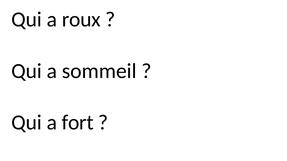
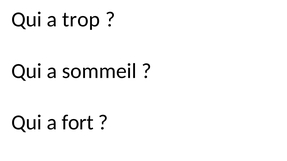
roux: roux -> trop
